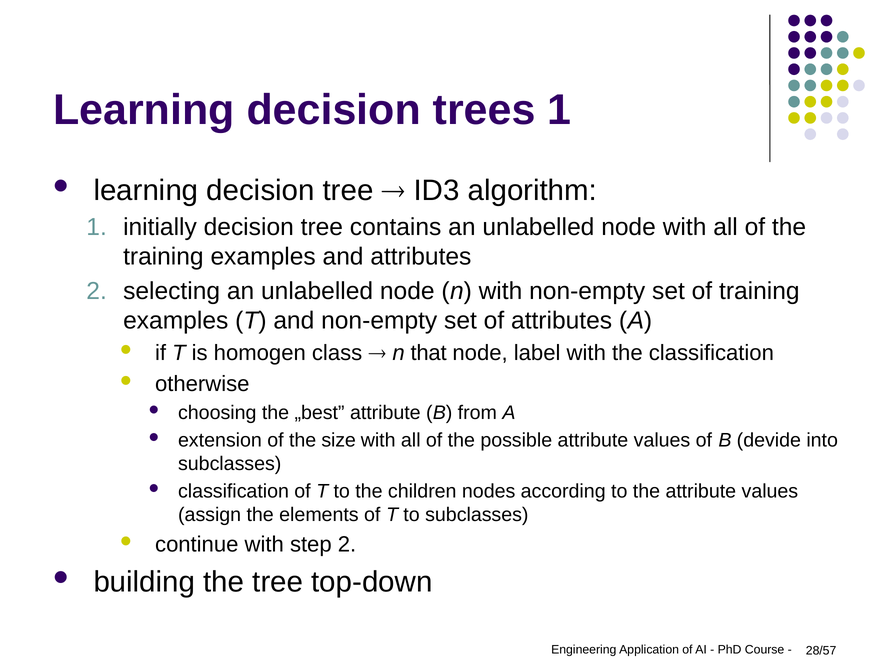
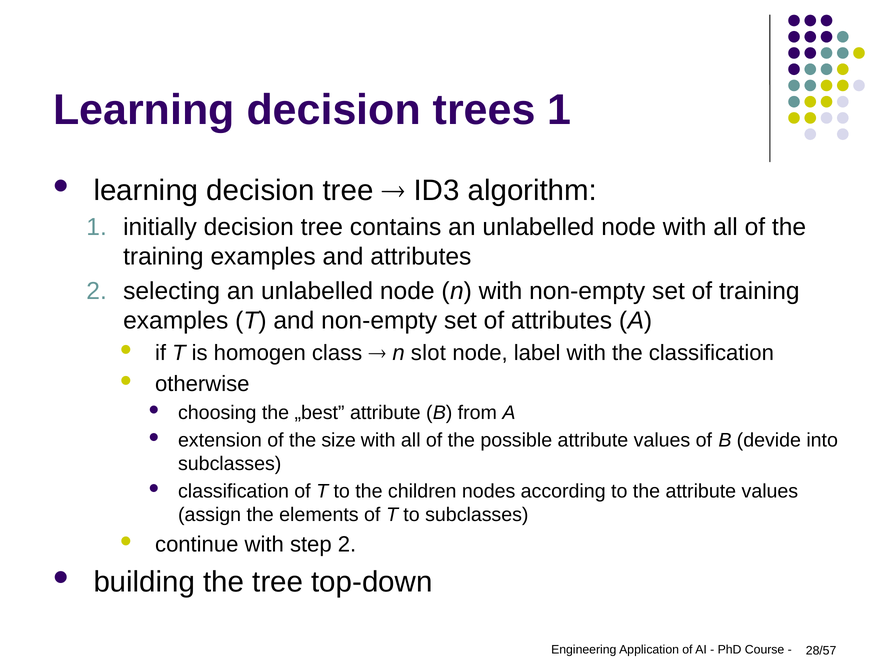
that: that -> slot
